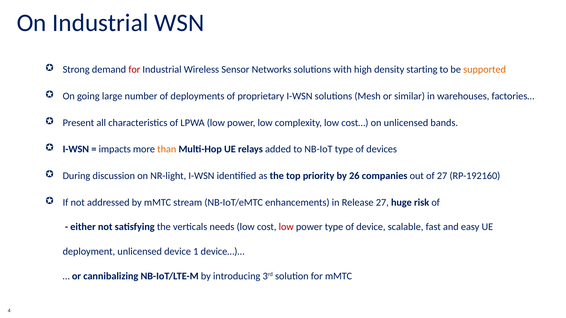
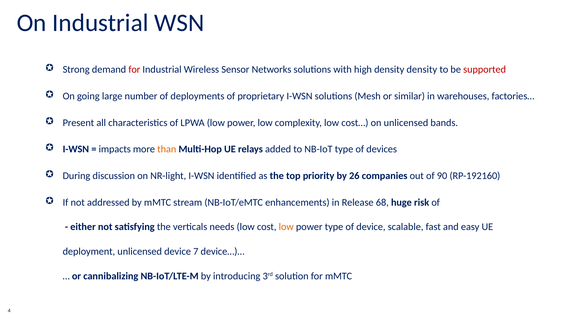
density starting: starting -> density
supported colour: orange -> red
of 27: 27 -> 90
Release 27: 27 -> 68
low at (286, 227) colour: red -> orange
1: 1 -> 7
